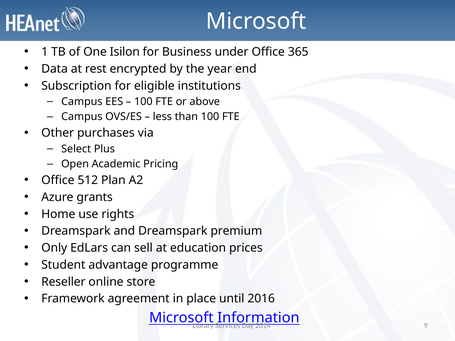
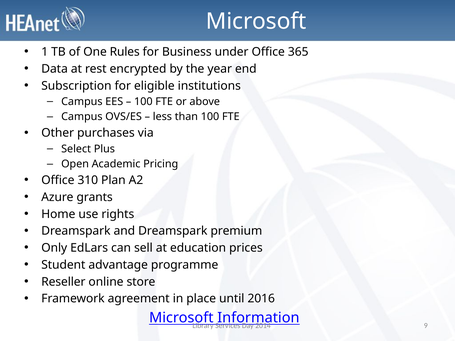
Isilon: Isilon -> Rules
512: 512 -> 310
